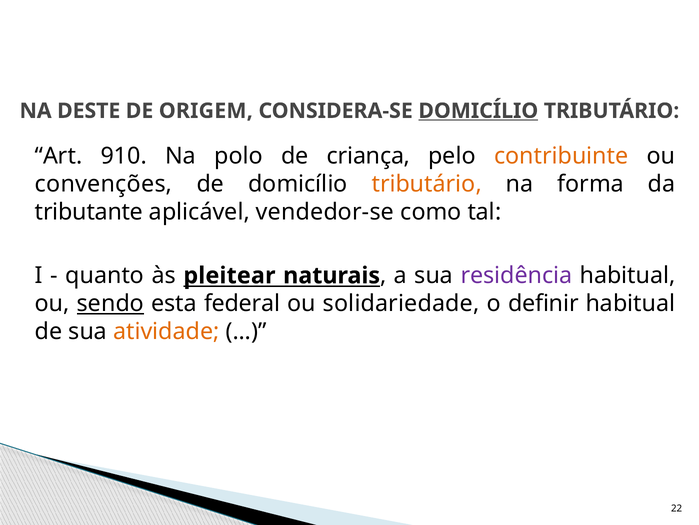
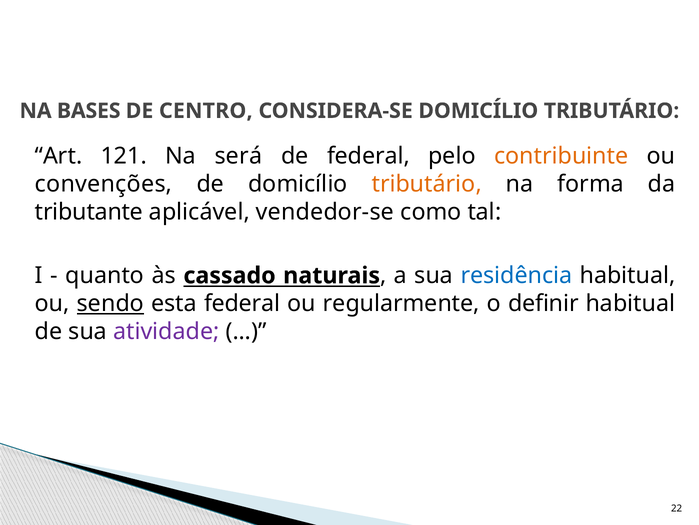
DESTE: DESTE -> BASES
ORIGEM: ORIGEM -> CENTRO
DOMICÍLIO at (478, 111) underline: present -> none
910: 910 -> 121
polo: polo -> será
de criança: criança -> federal
pleitear: pleitear -> cassado
residência colour: purple -> blue
solidariedade: solidariedade -> regularmente
atividade colour: orange -> purple
